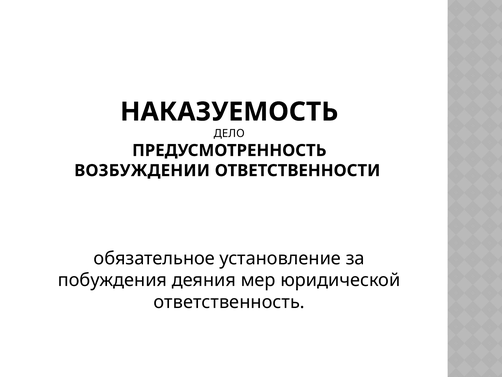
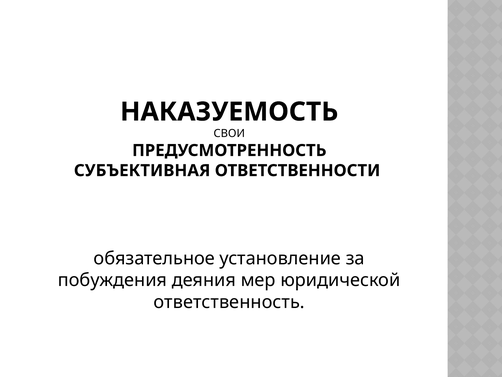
ДЕЛО: ДЕЛО -> СВОИ
ВОЗБУЖДЕНИИ: ВОЗБУЖДЕНИИ -> СУБЪЕКТИВНАЯ
